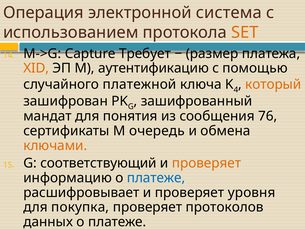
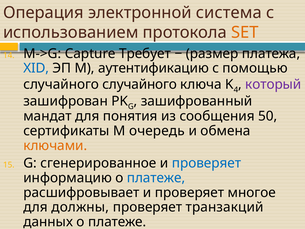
XID colour: orange -> blue
случайного платежной: платежной -> случайного
который colour: orange -> purple
76: 76 -> 50
соответствующий: соответствующий -> сгенерированное
проверяет at (207, 163) colour: orange -> blue
уровня: уровня -> многое
покупка: покупка -> должны
протоколов: протоколов -> транзакций
